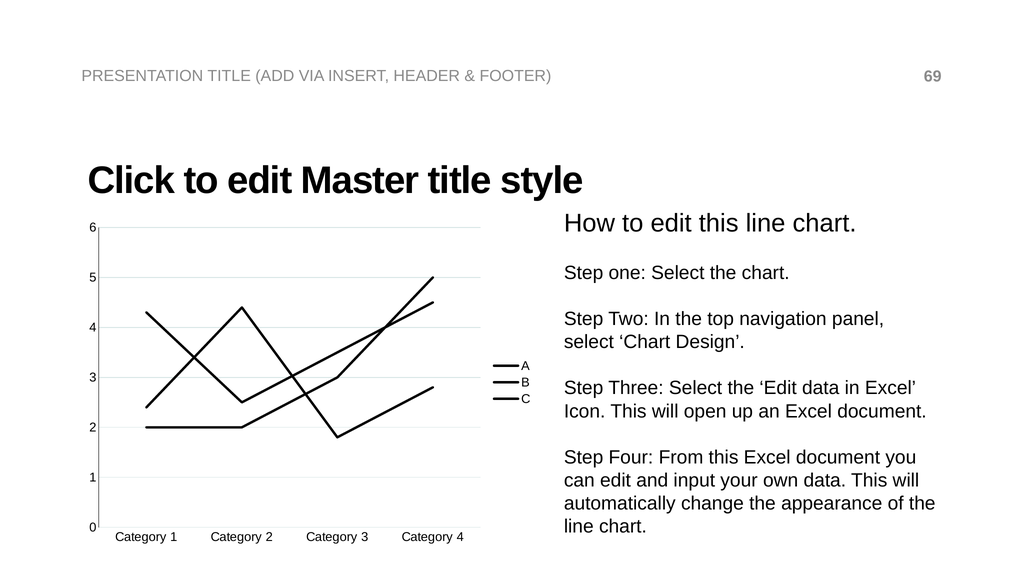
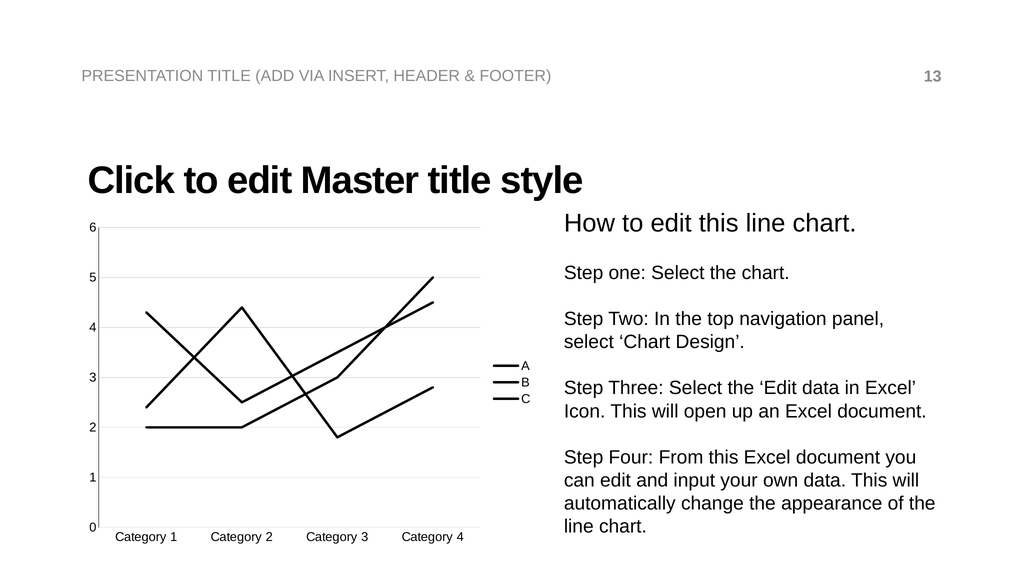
69: 69 -> 13
